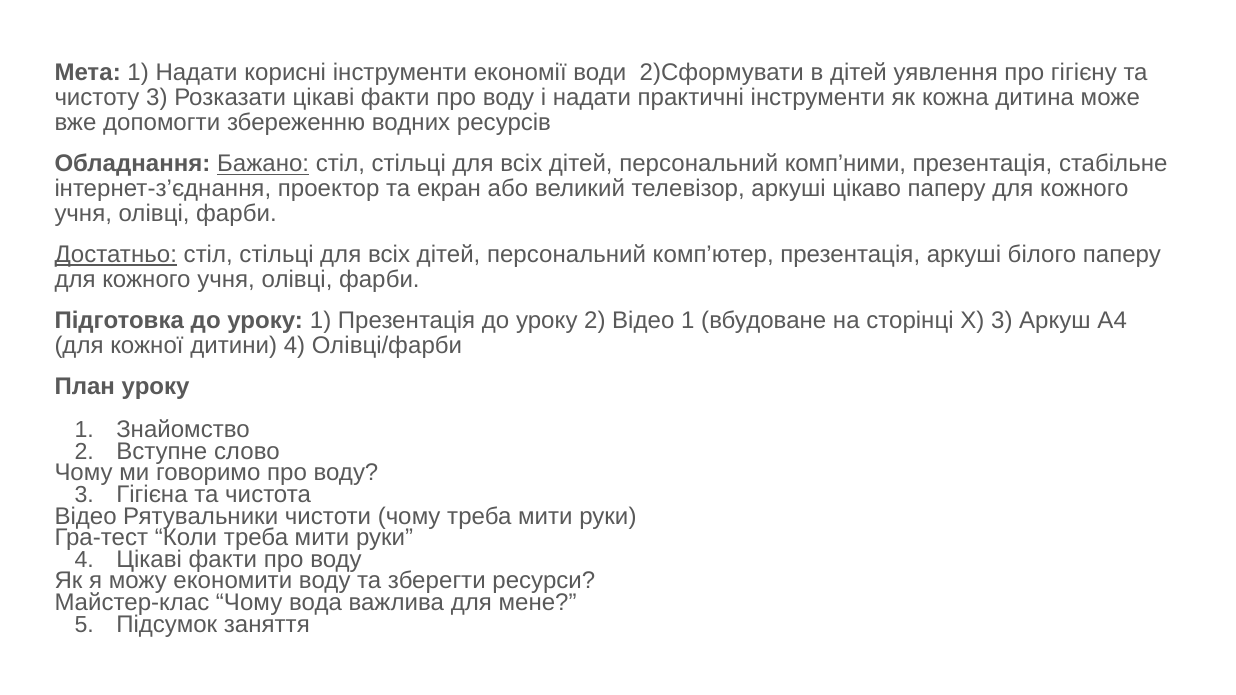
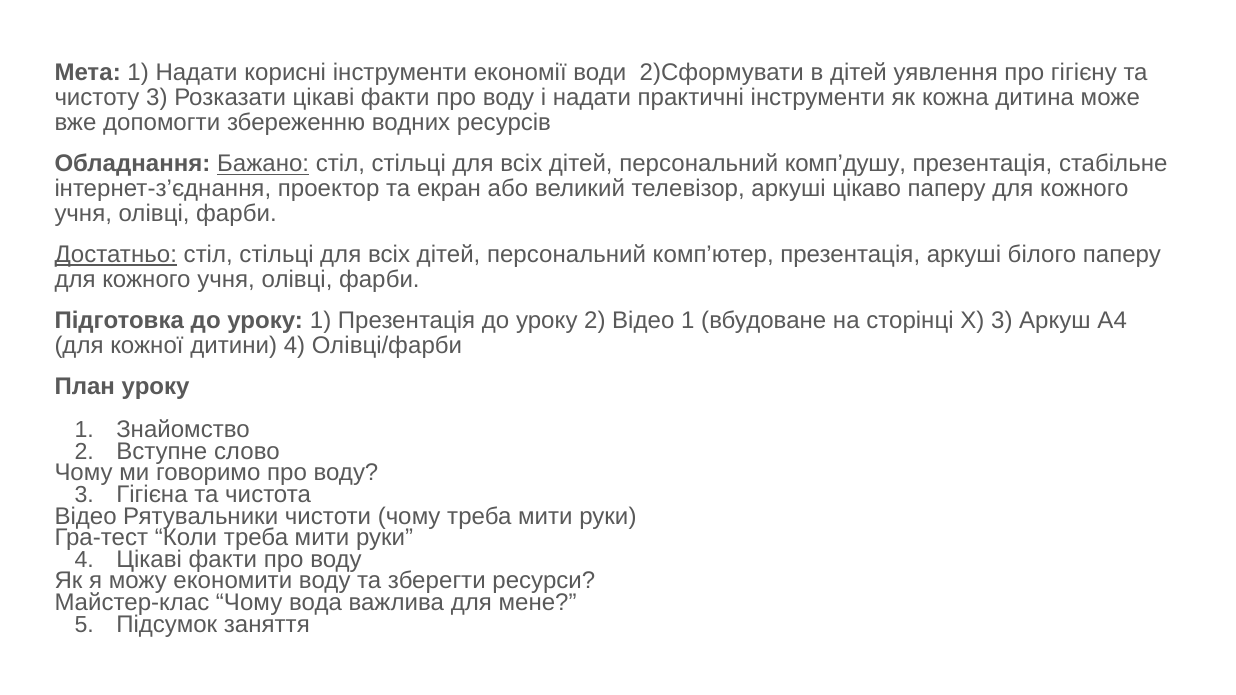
комп’ними: комп’ними -> комп’душу
